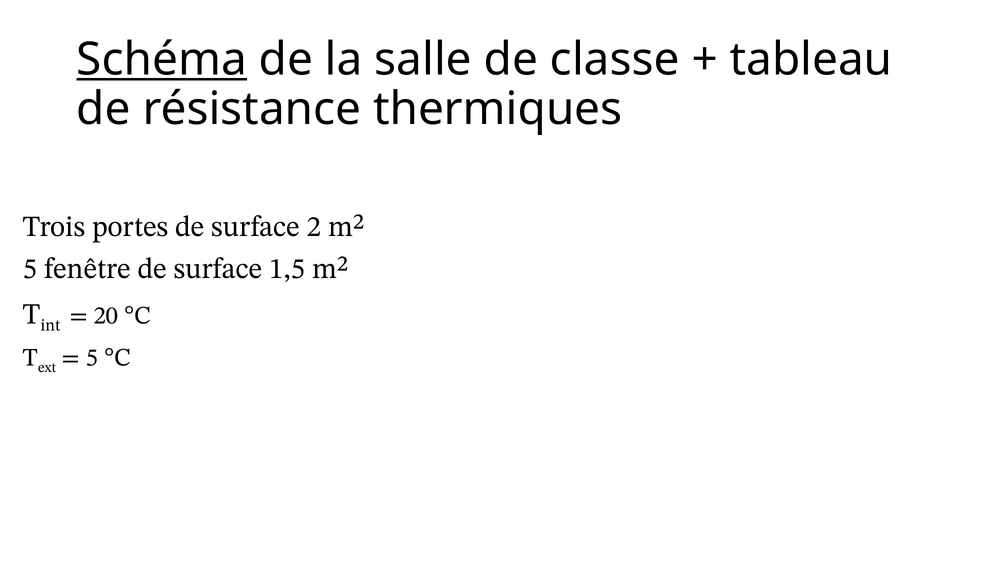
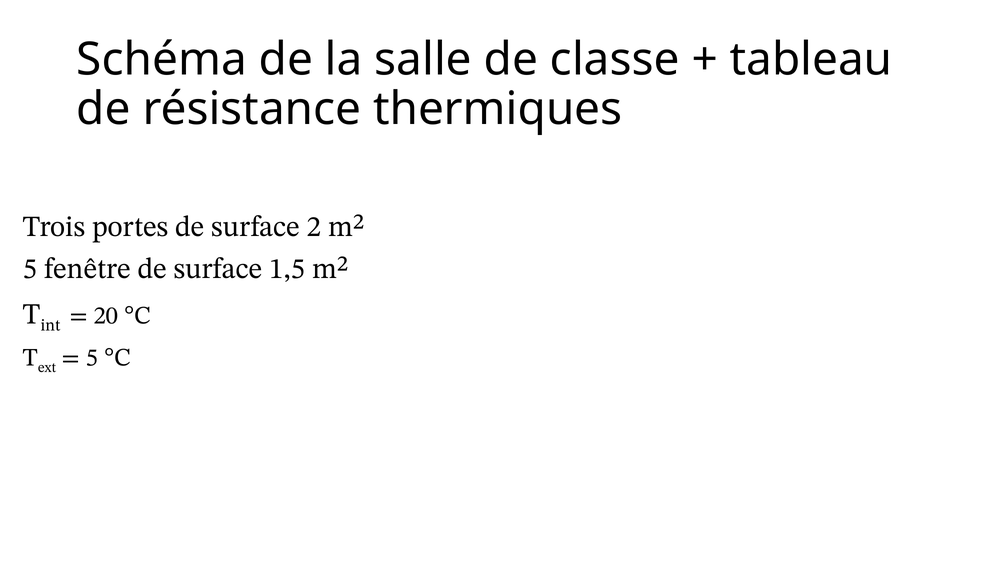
Schéma underline: present -> none
